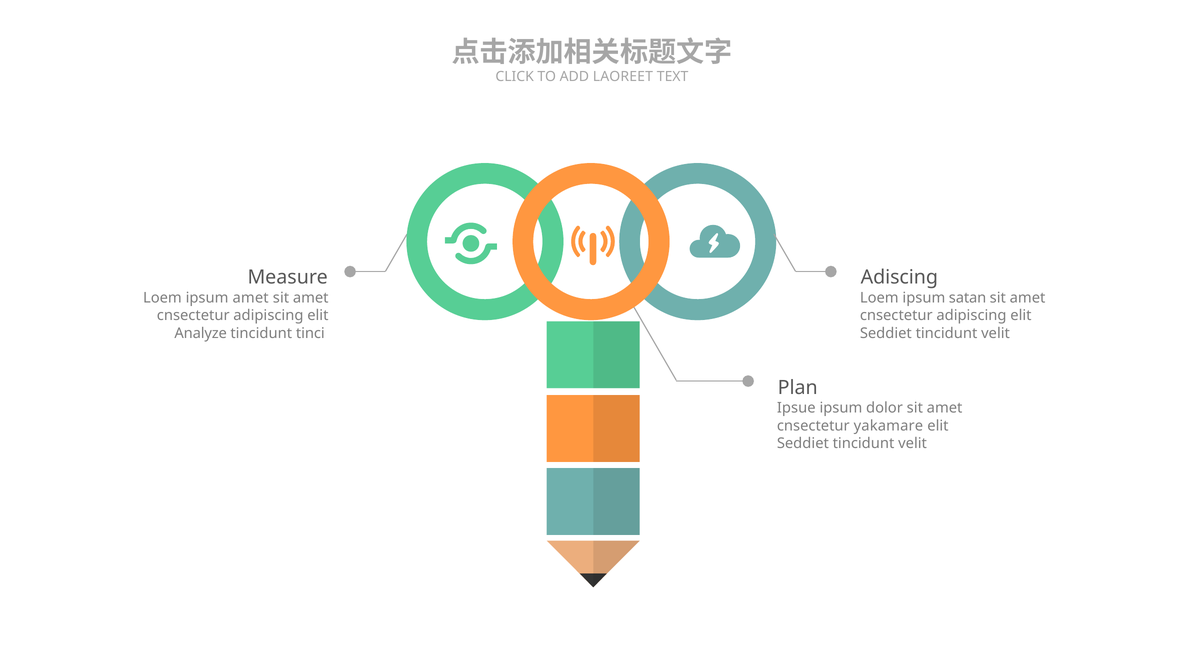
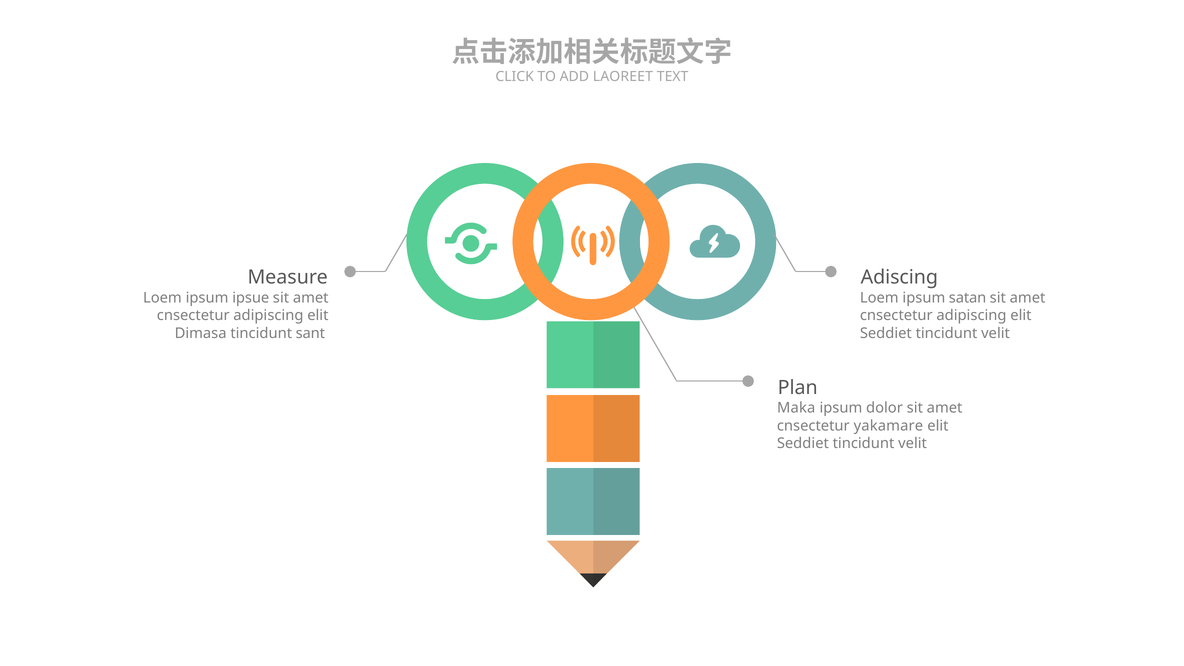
ipsum amet: amet -> ipsue
Analyze: Analyze -> Dimasa
tinci: tinci -> sant
Ipsue: Ipsue -> Maka
